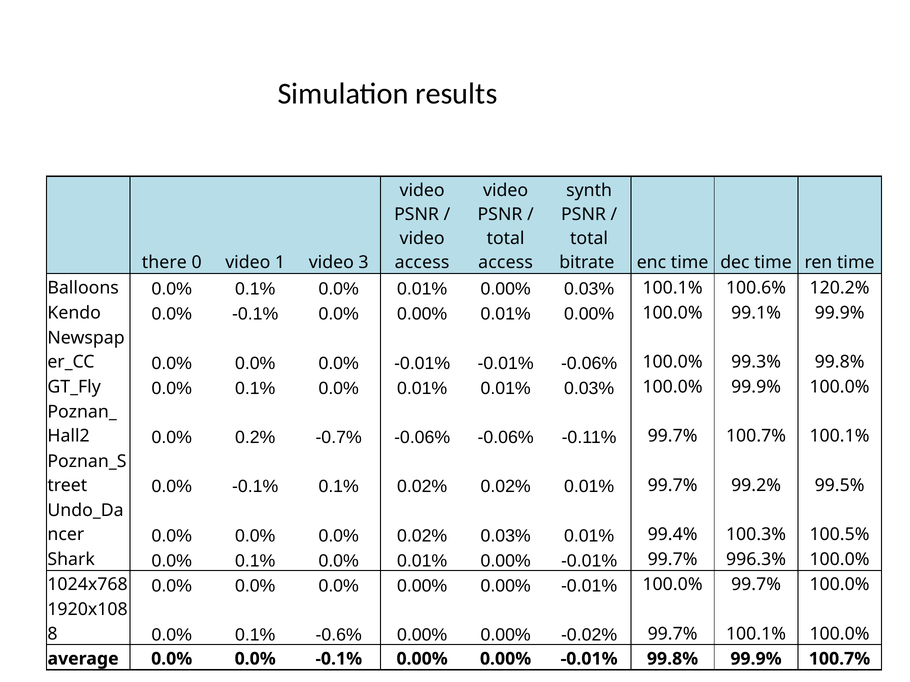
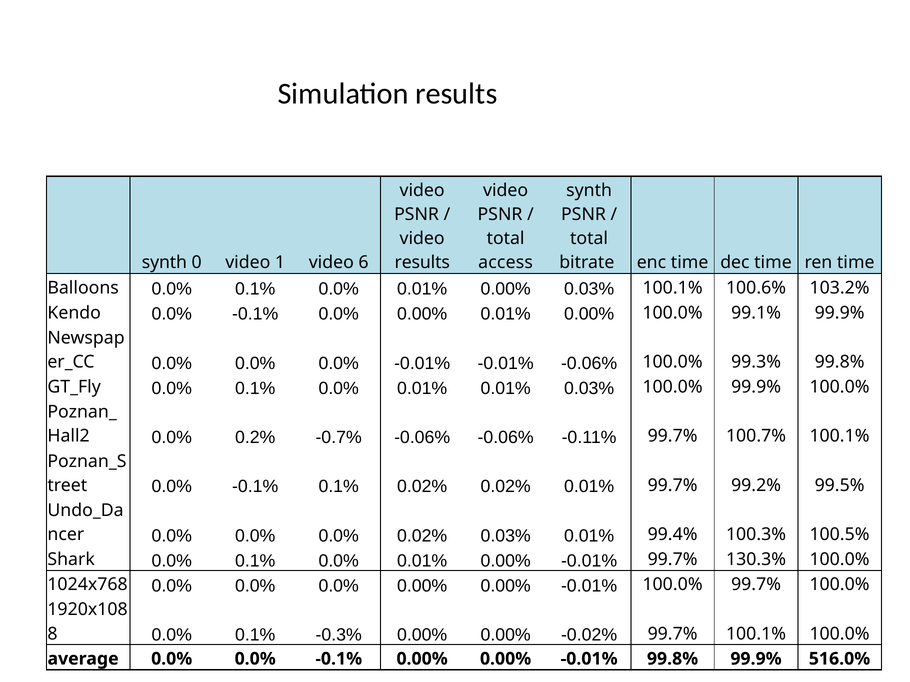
there at (164, 263): there -> synth
3: 3 -> 6
access at (422, 263): access -> results
120.2%: 120.2% -> 103.2%
996.3%: 996.3% -> 130.3%
-0.6%: -0.6% -> -0.3%
99.9% 100.7%: 100.7% -> 516.0%
